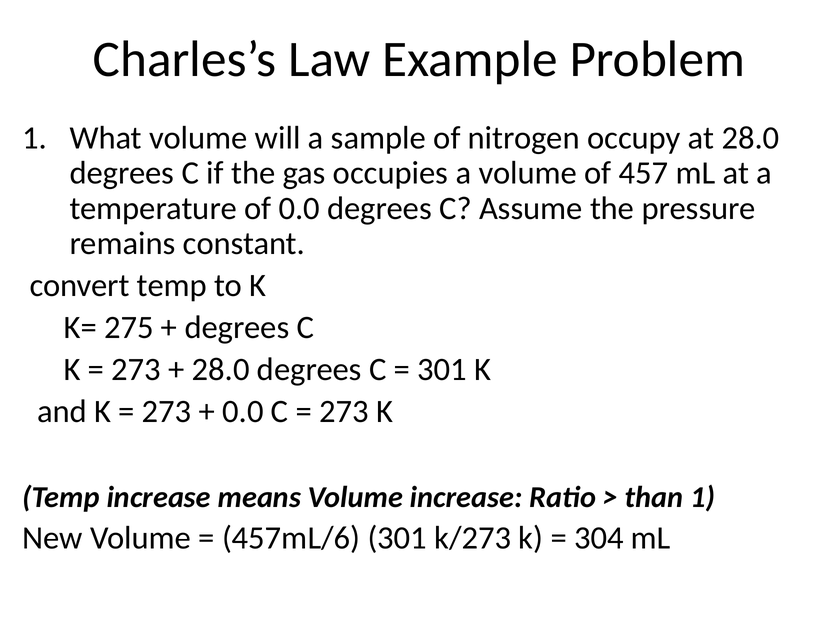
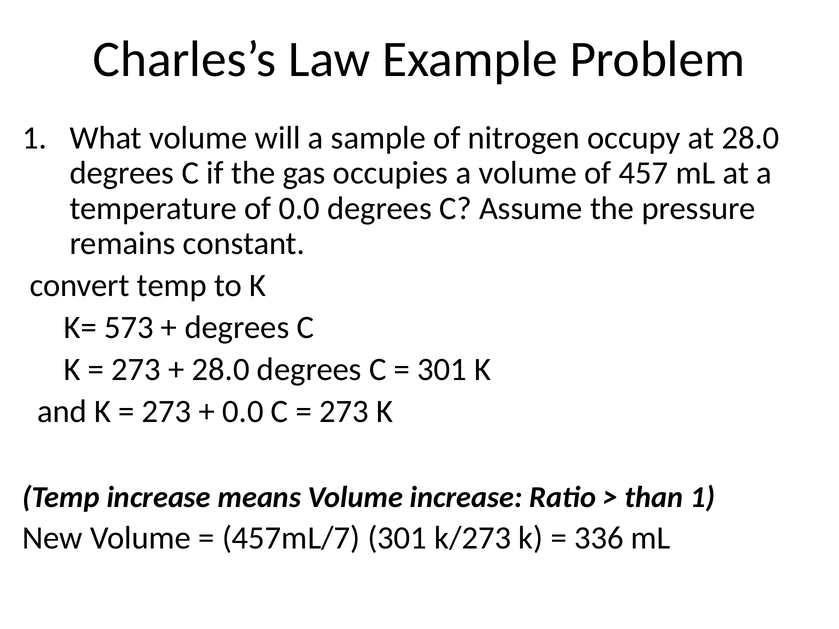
275: 275 -> 573
457mL/6: 457mL/6 -> 457mL/7
304: 304 -> 336
